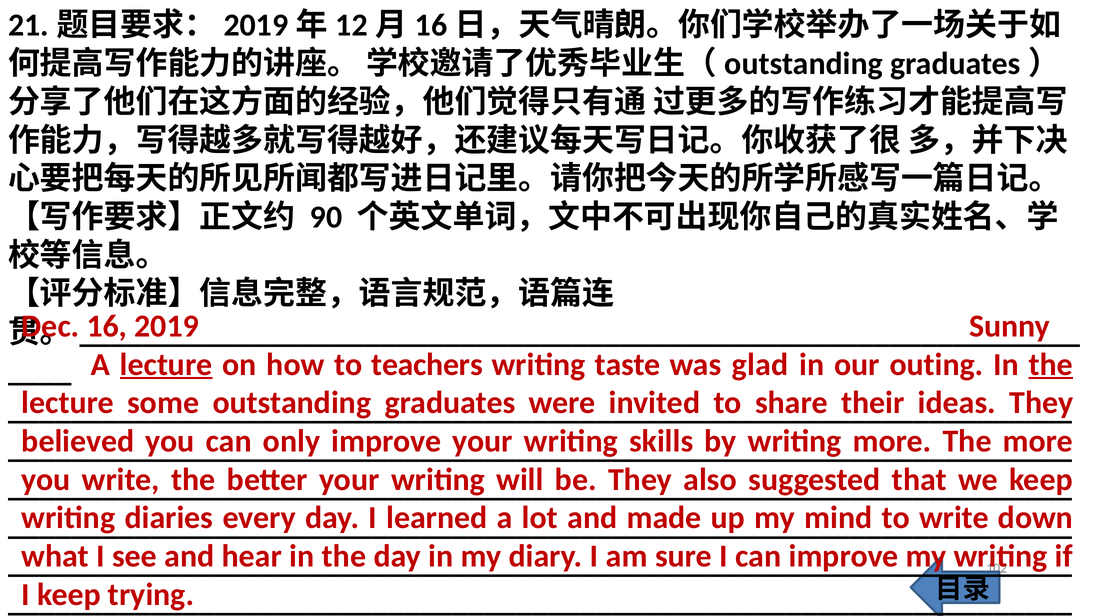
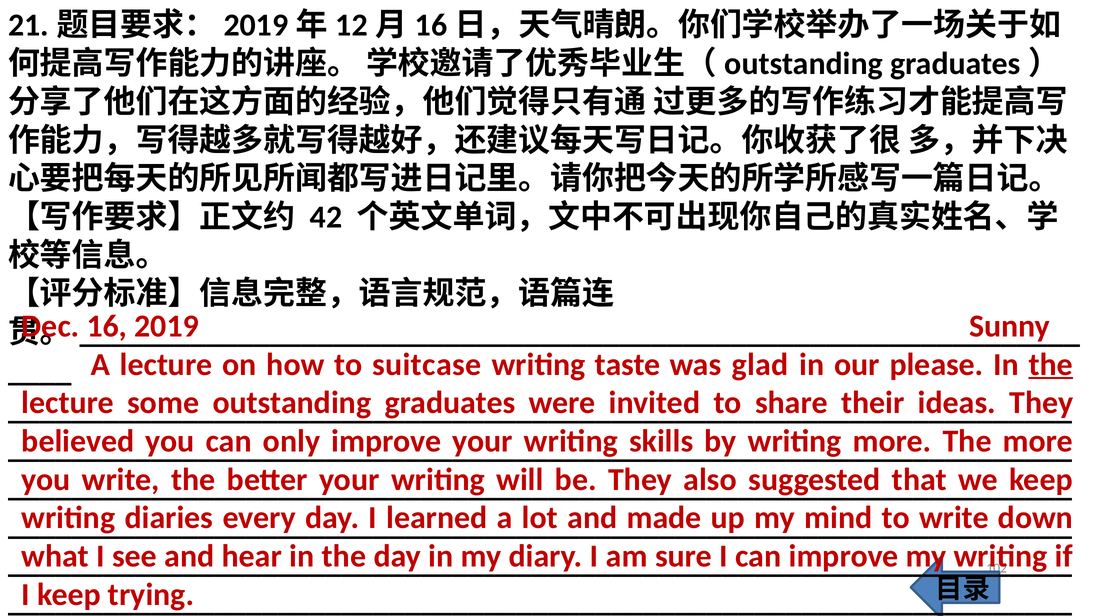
90: 90 -> 42
lecture at (166, 364) underline: present -> none
teachers: teachers -> suitcase
outing: outing -> please
